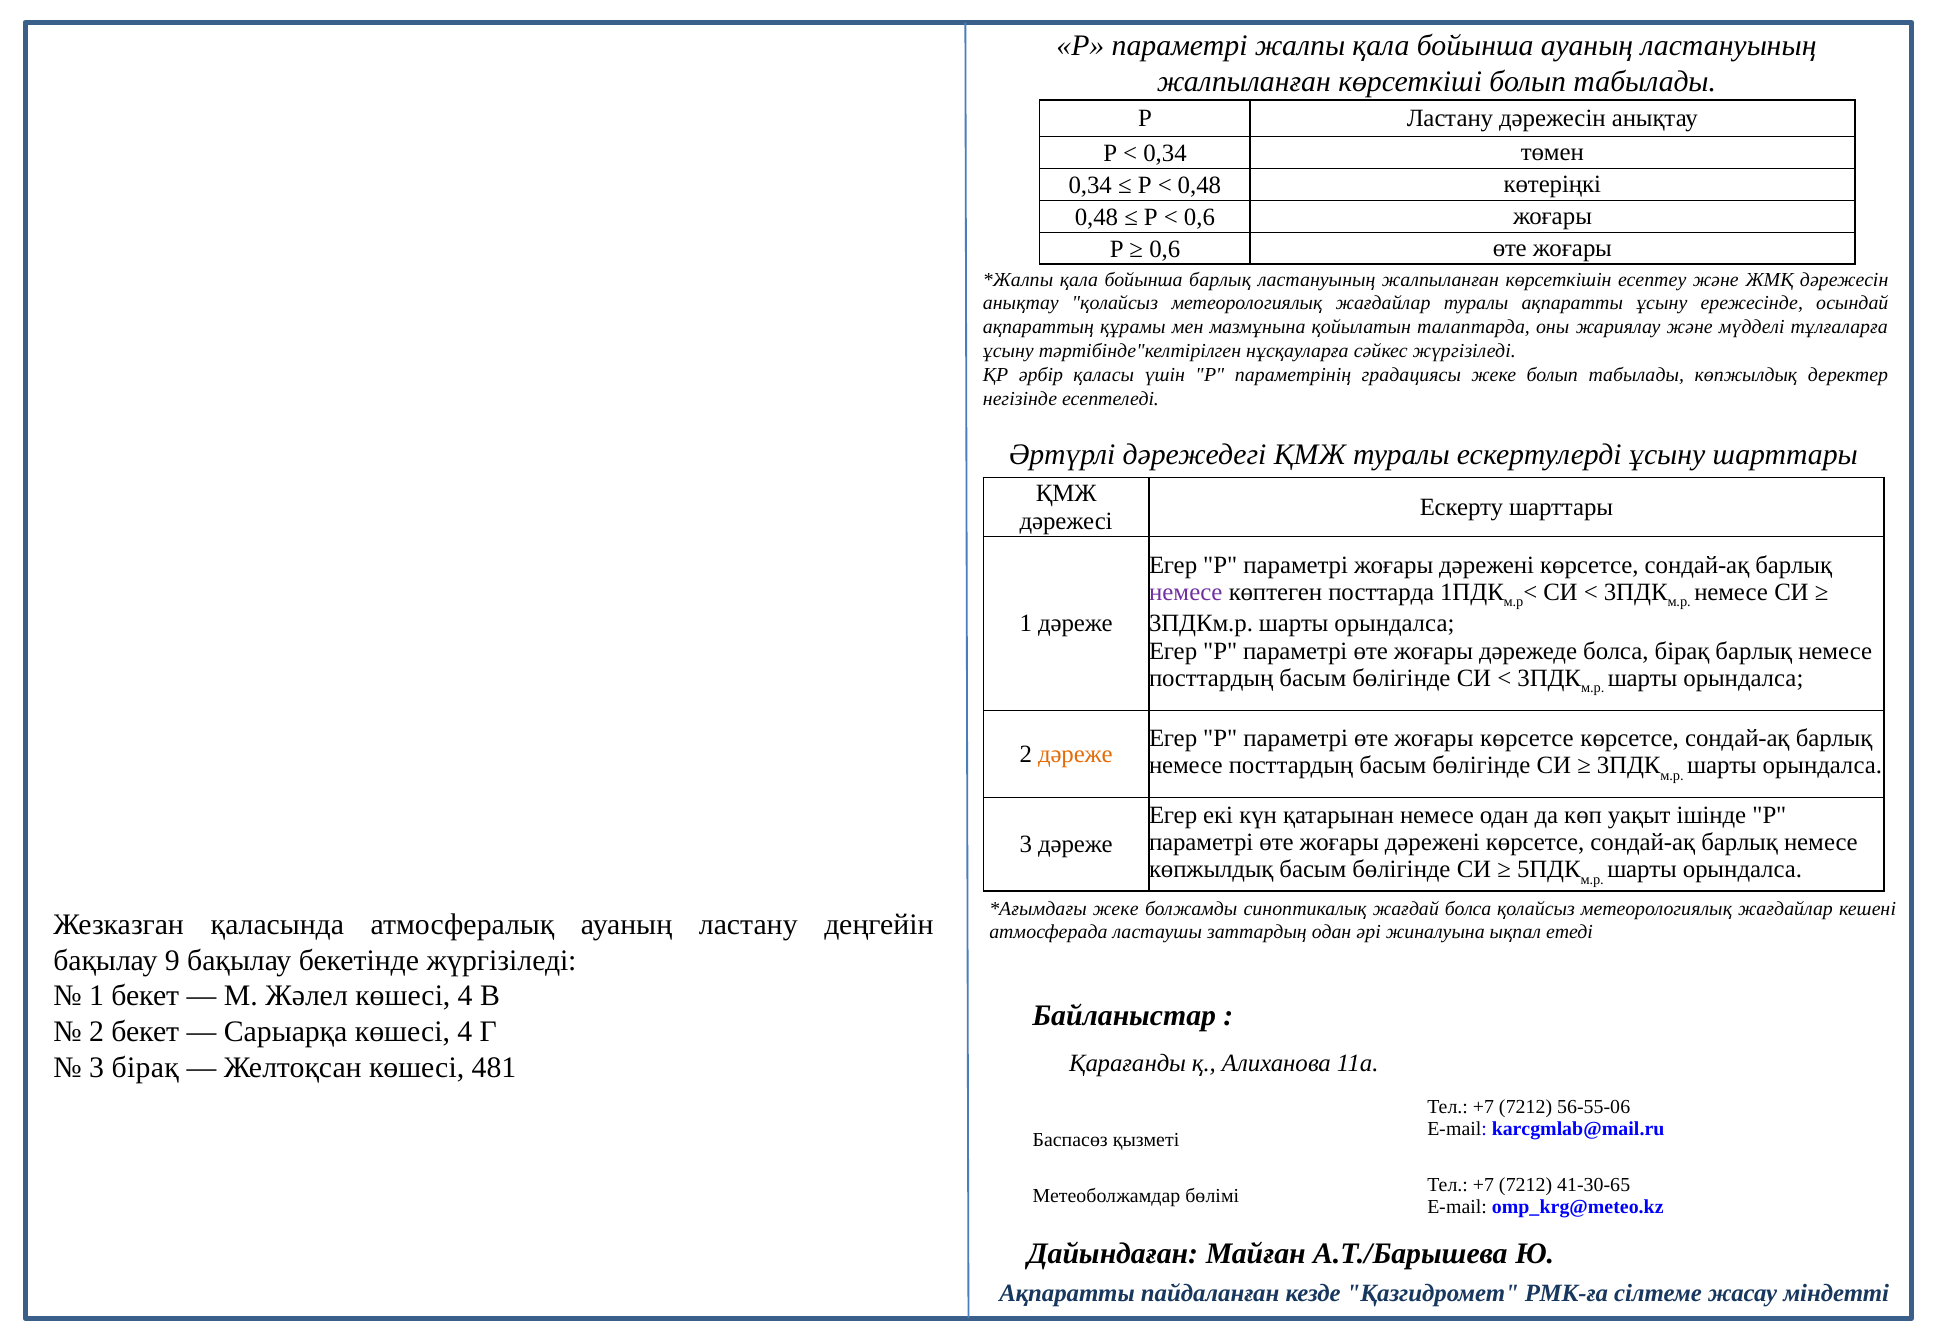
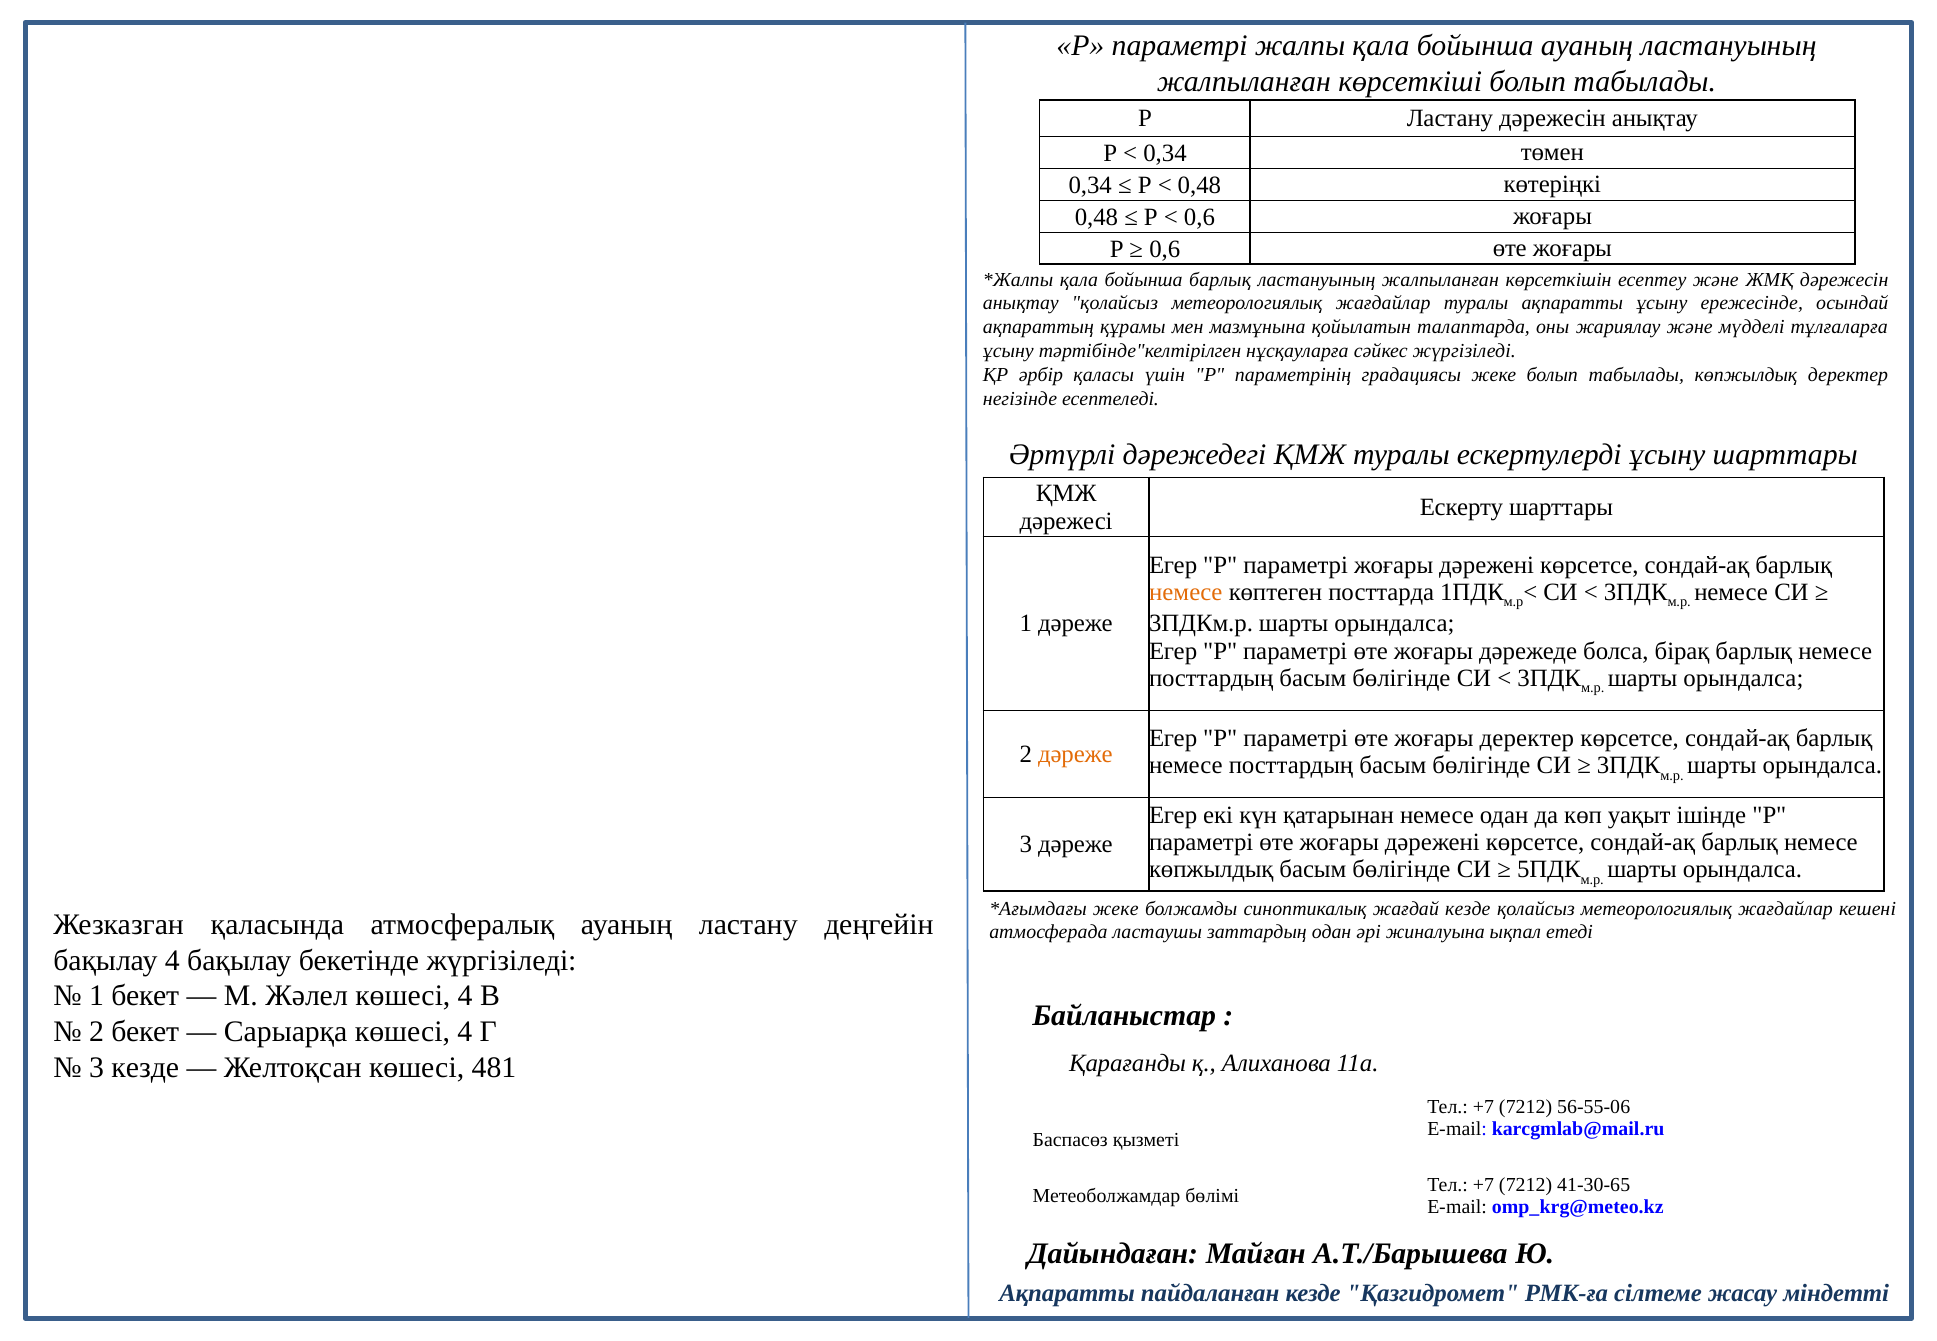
немесе at (1186, 592) colour: purple -> orange
жоғары көрсетсе: көрсетсе -> деректер
жағдай болса: болса -> кезде
бақылау 9: 9 -> 4
3 бірақ: бірақ -> кезде
